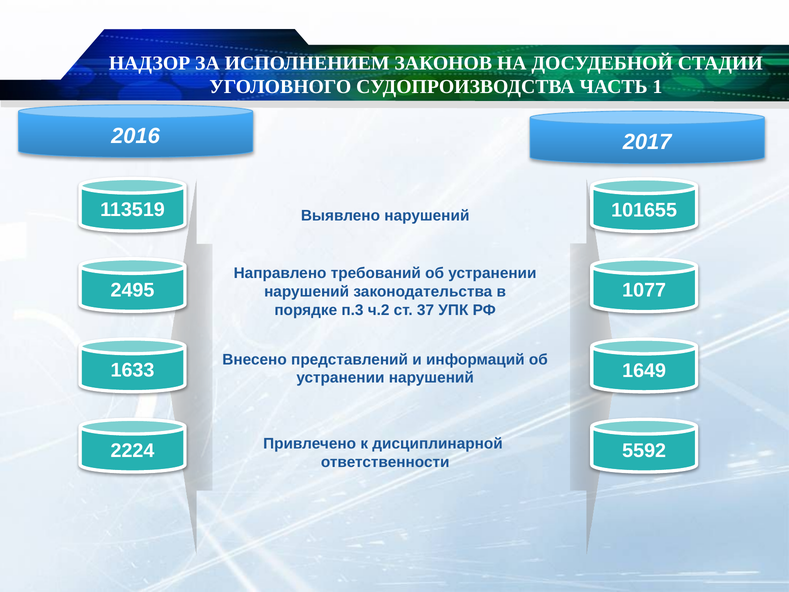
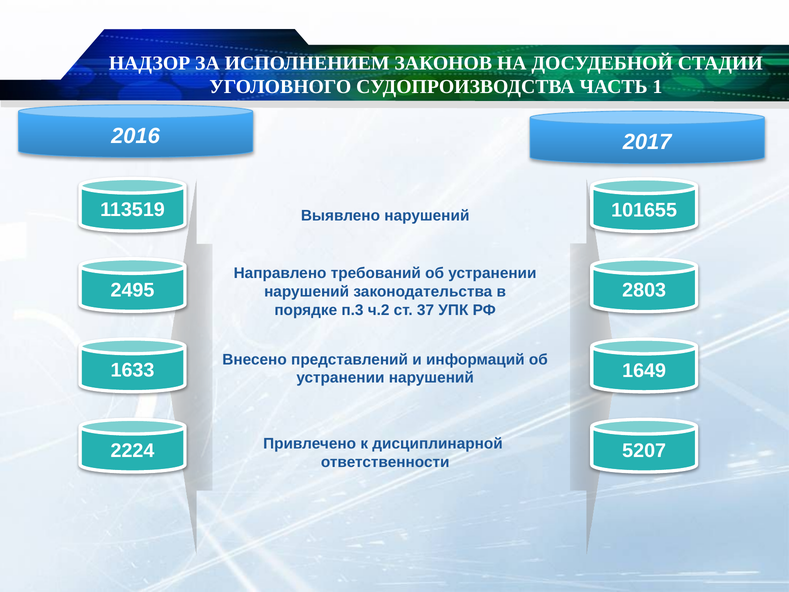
1077: 1077 -> 2803
5592: 5592 -> 5207
